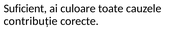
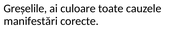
Suficient: Suficient -> Greșelile
contribuție: contribuție -> manifestări
